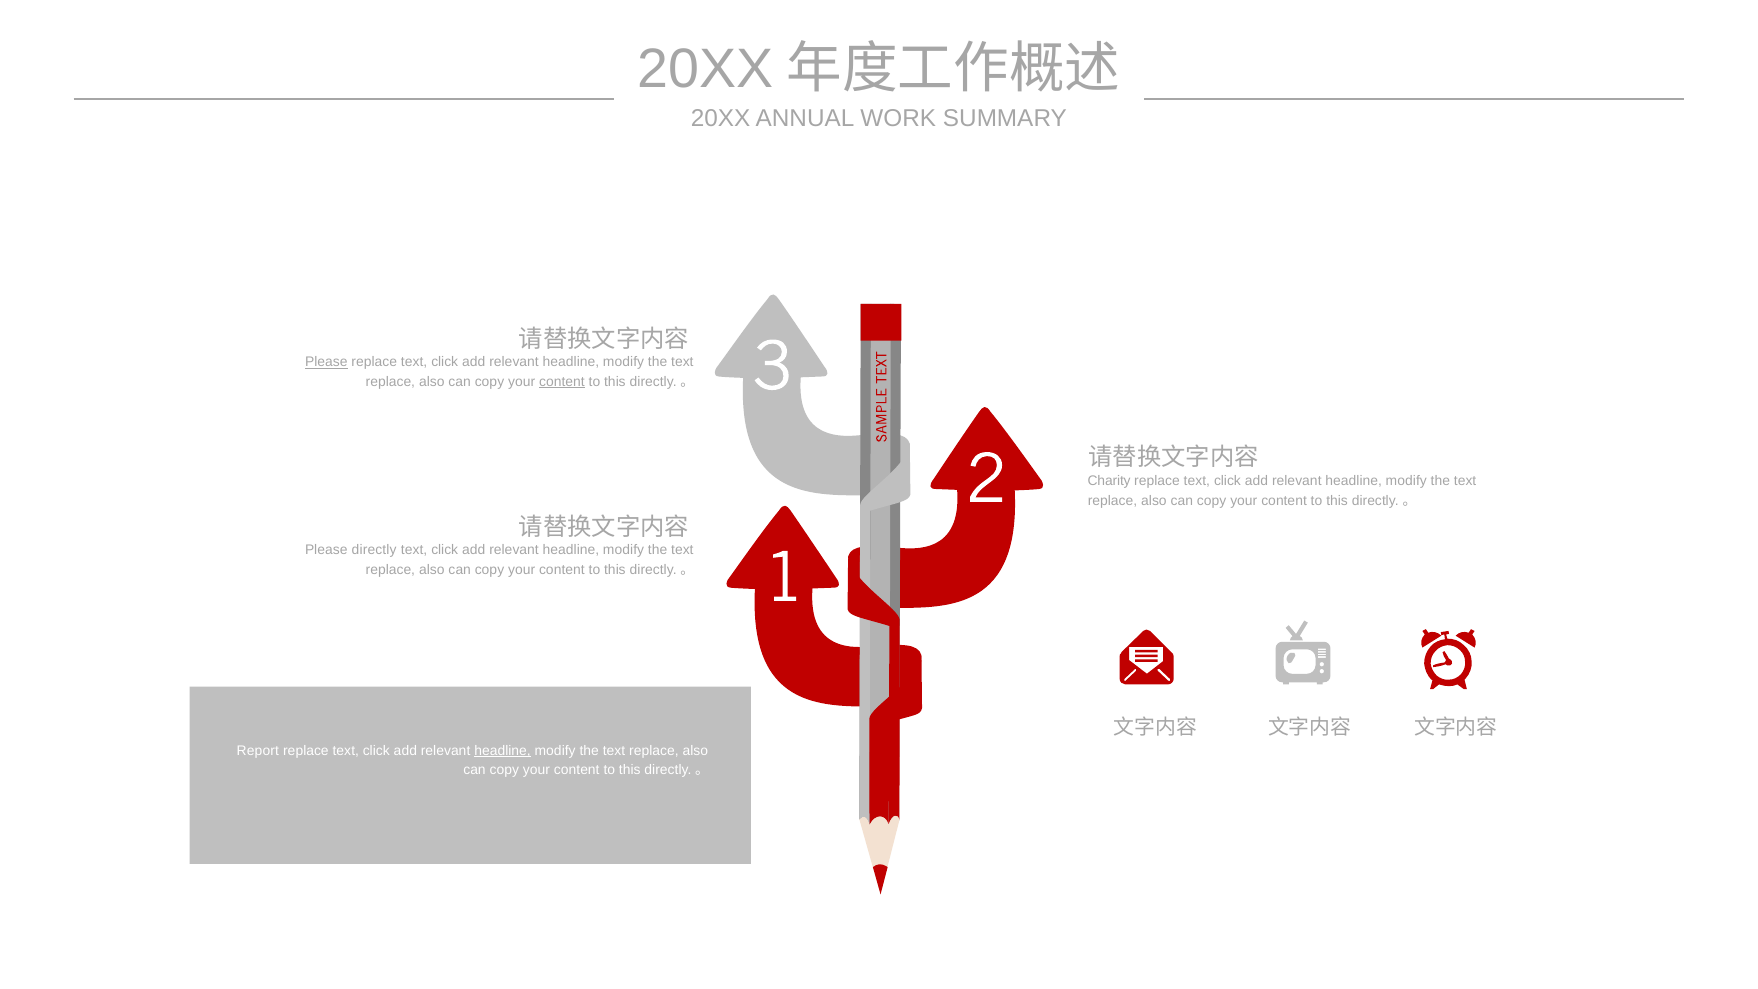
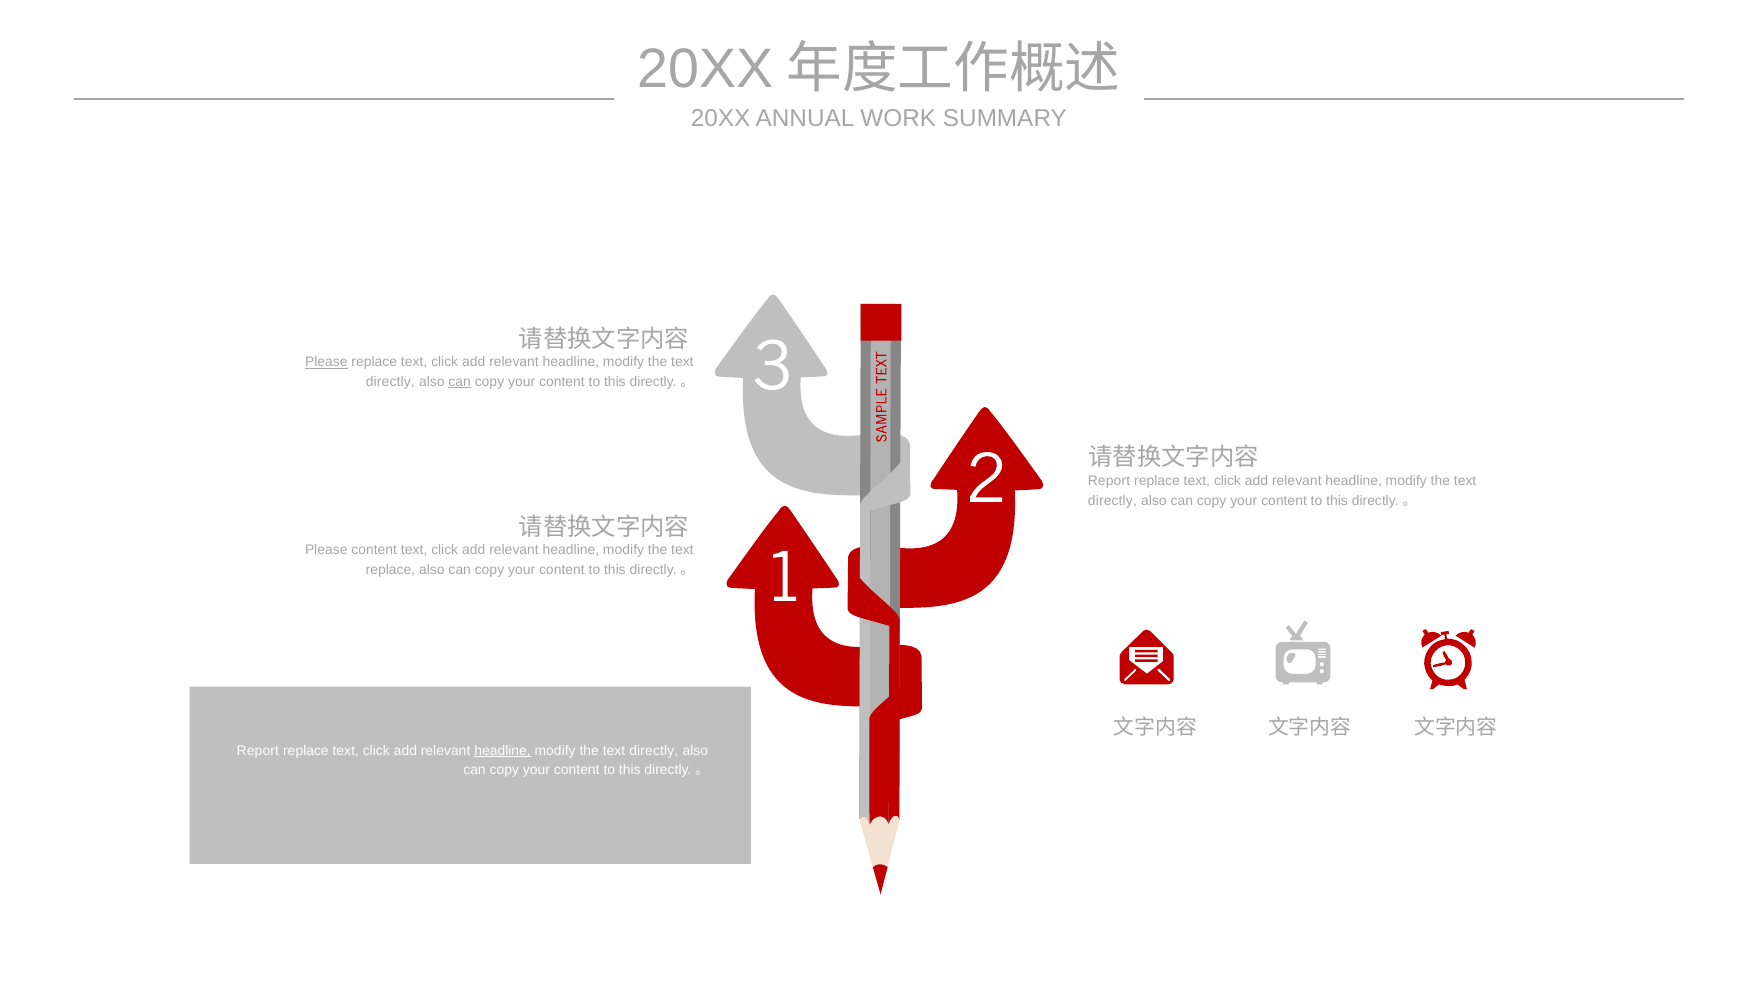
replace at (390, 382): replace -> directly
can at (460, 382) underline: none -> present
content at (562, 382) underline: present -> none
Charity at (1109, 481): Charity -> Report
replace at (1112, 501): replace -> directly
Please directly: directly -> content
replace at (654, 750): replace -> directly
